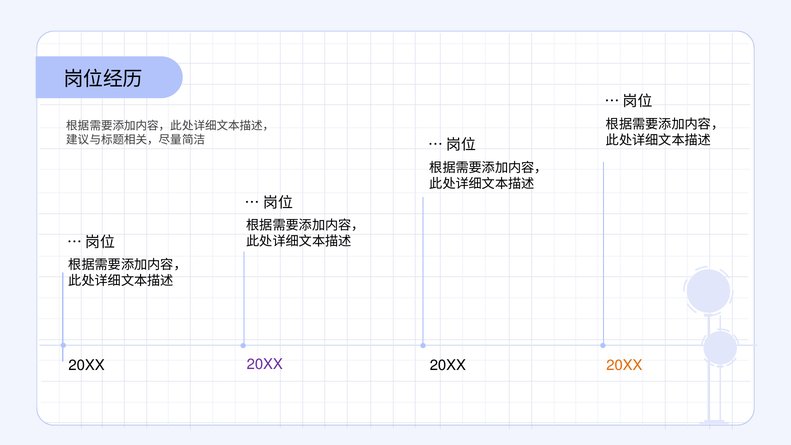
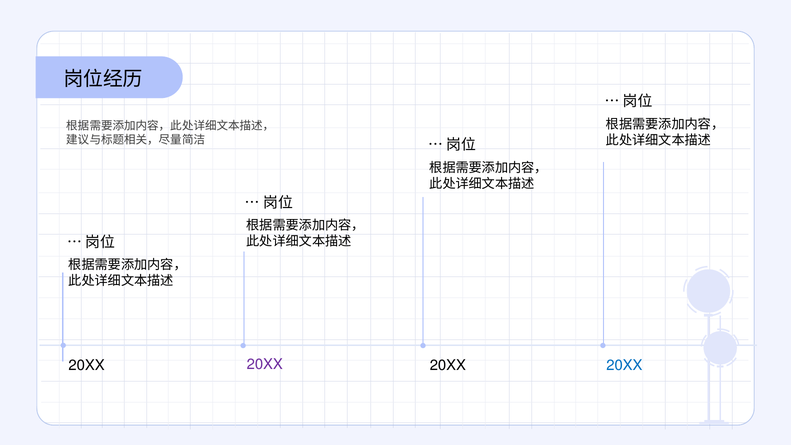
20XX at (624, 365) colour: orange -> blue
